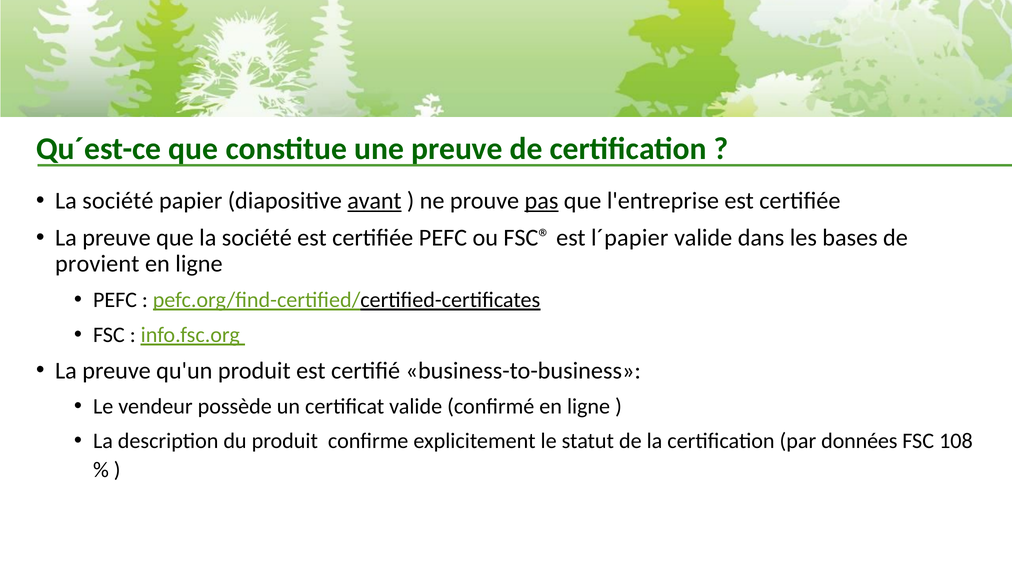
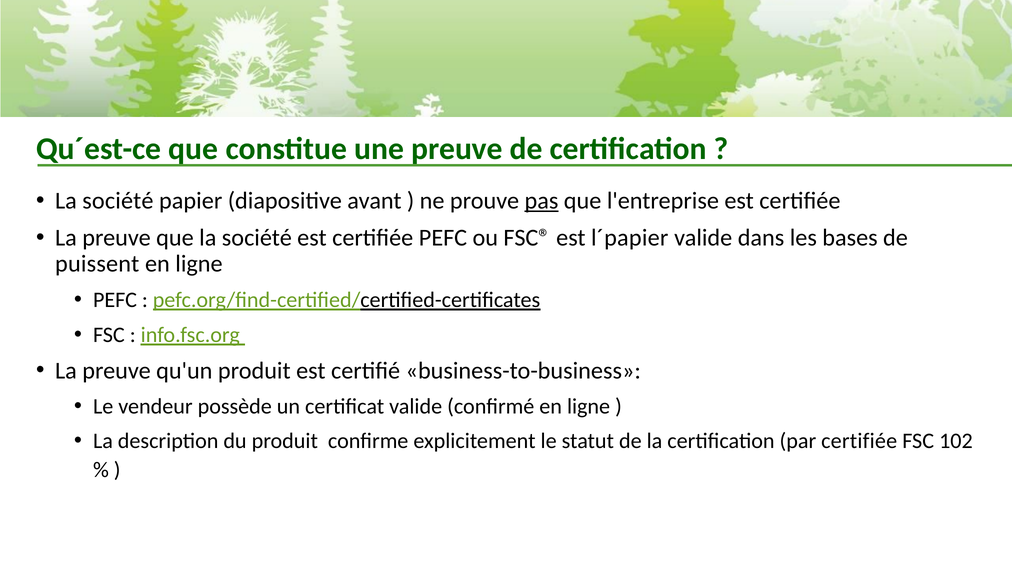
avant underline: present -> none
provient: provient -> puissent
par données: données -> certifiée
108: 108 -> 102
